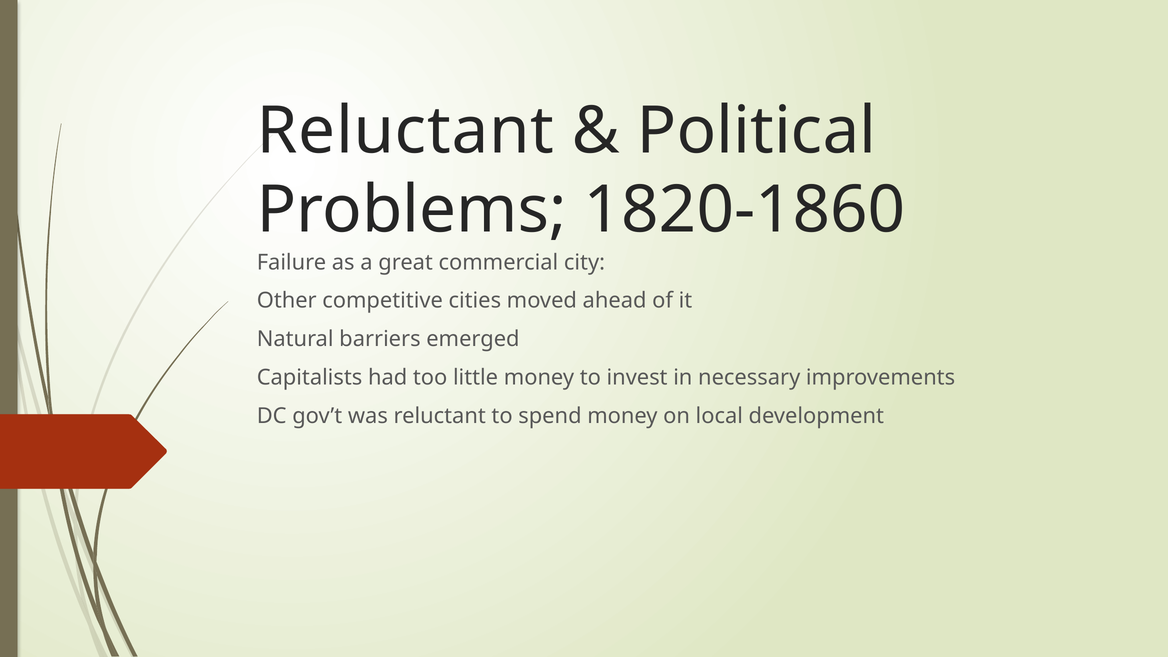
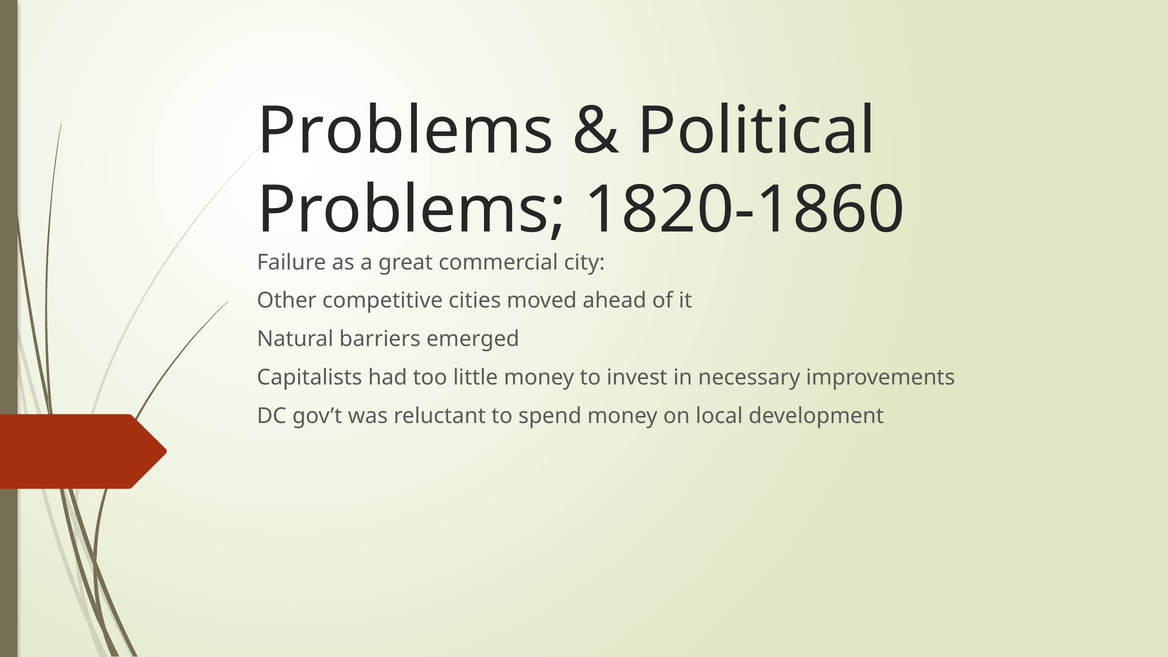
Reluctant at (405, 131): Reluctant -> Problems
